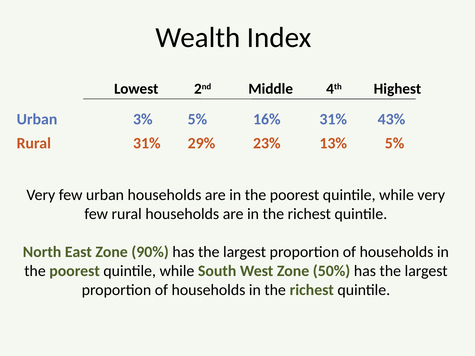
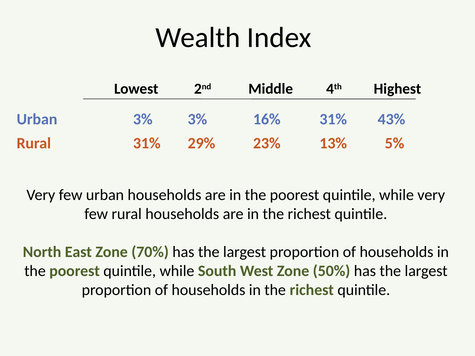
3% 5%: 5% -> 3%
90%: 90% -> 70%
